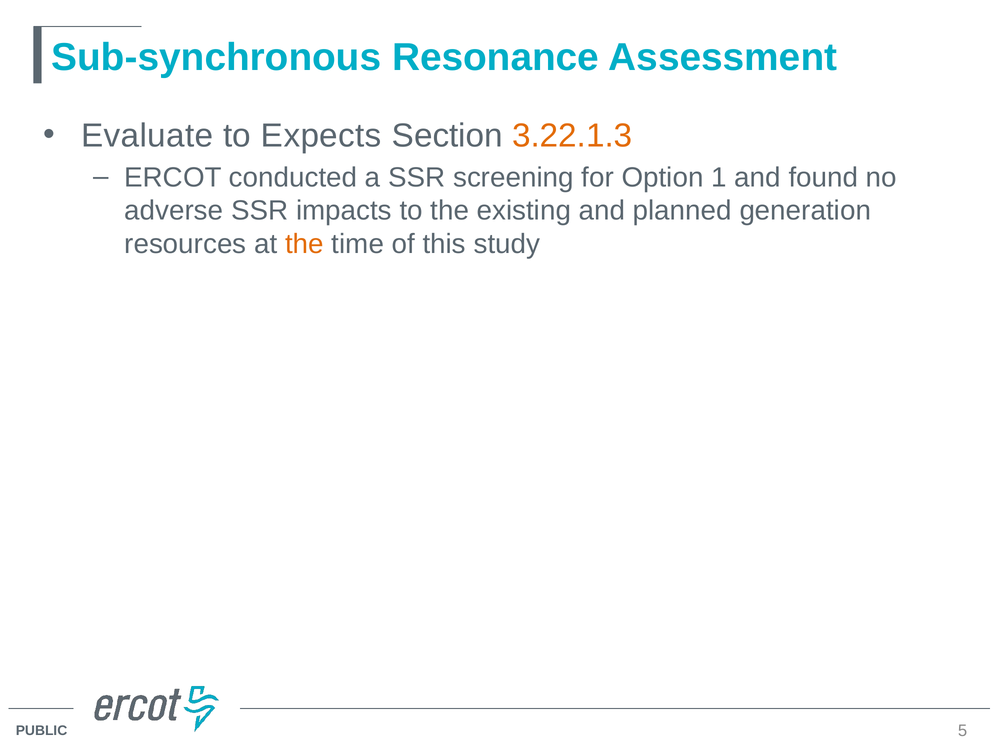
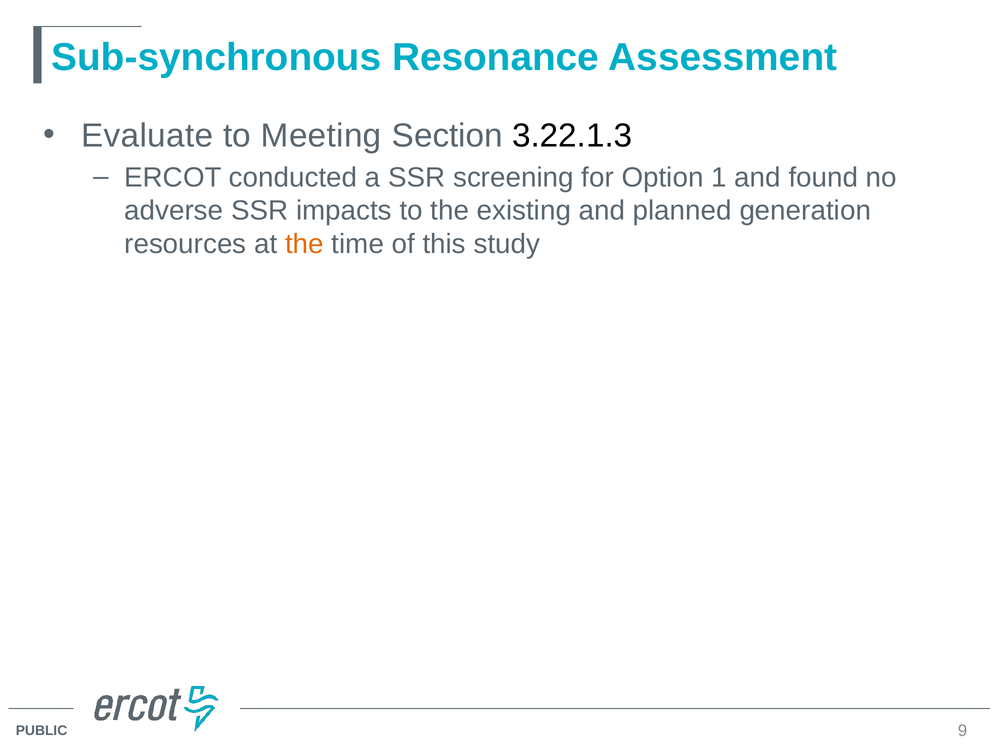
Expects: Expects -> Meeting
3.22.1.3 colour: orange -> black
5: 5 -> 9
